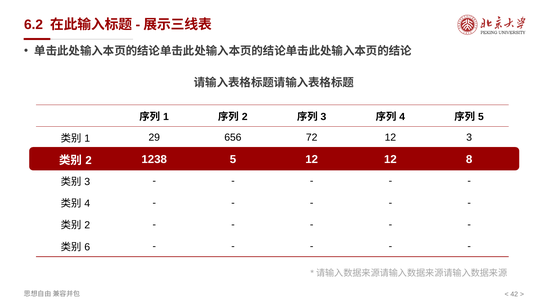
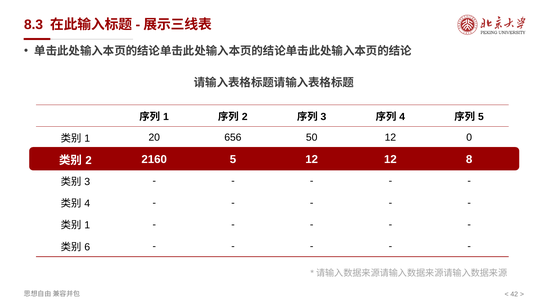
6.2: 6.2 -> 8.3
29: 29 -> 20
72: 72 -> 50
12 3: 3 -> 0
1238: 1238 -> 2160
2 at (87, 225): 2 -> 1
